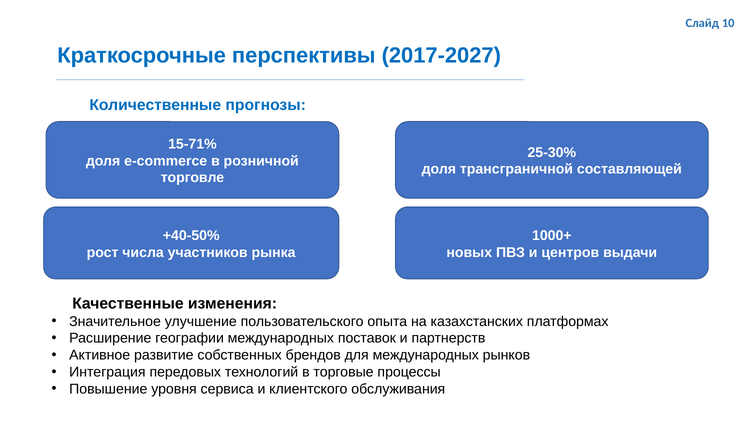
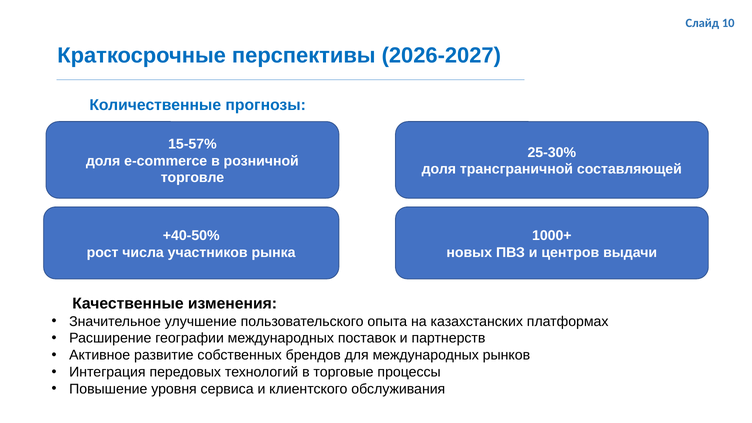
2017-2027: 2017-2027 -> 2026-2027
15-71%: 15-71% -> 15-57%
